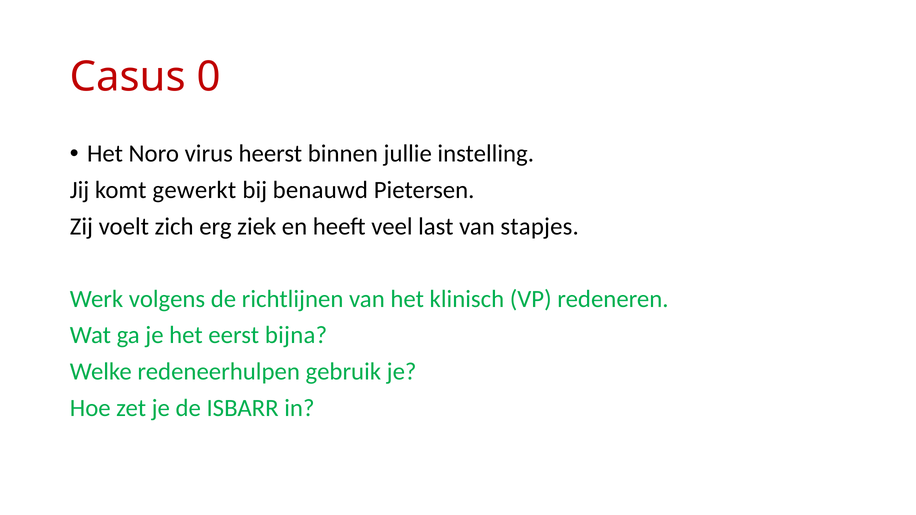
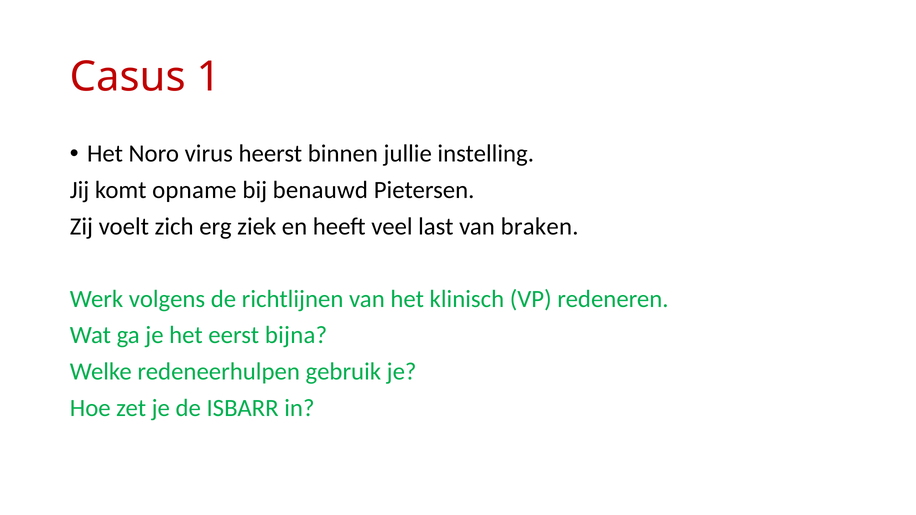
0: 0 -> 1
gewerkt: gewerkt -> opname
stapjes: stapjes -> braken
